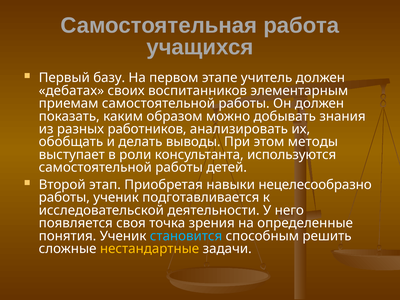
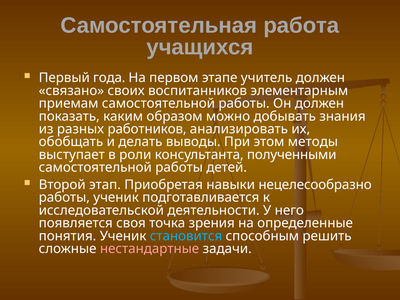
базу: базу -> года
дебатах: дебатах -> связано
используются: используются -> полученными
нестандартные colour: yellow -> pink
